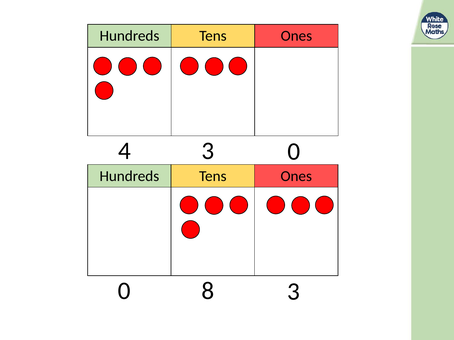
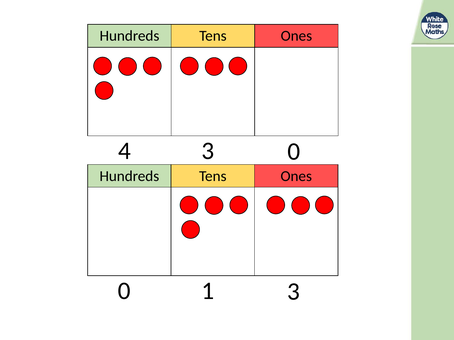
8: 8 -> 1
